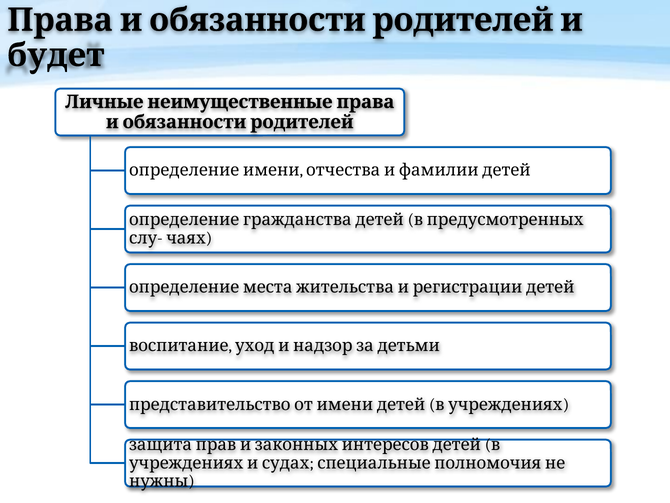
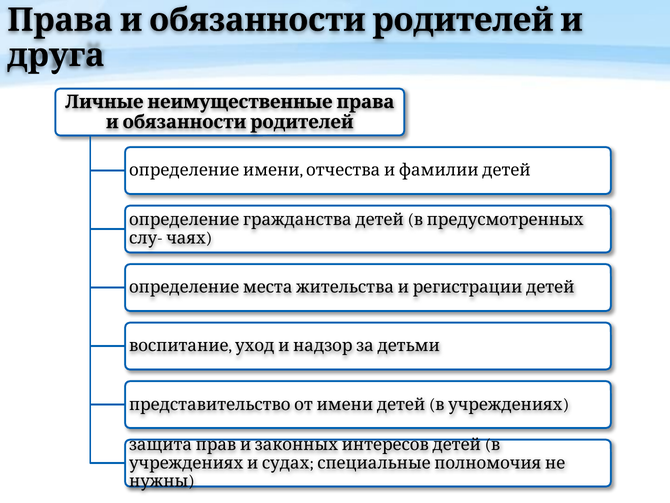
будет: будет -> друга
